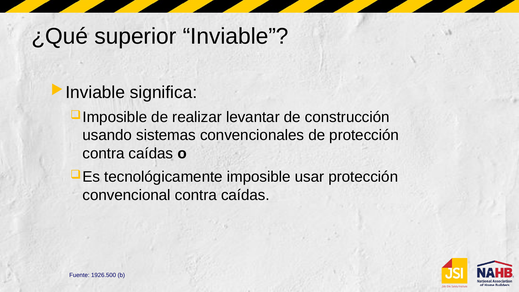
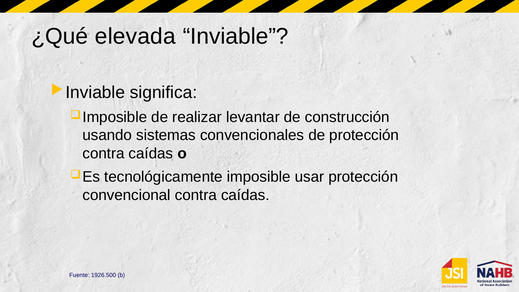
superior: superior -> elevada
